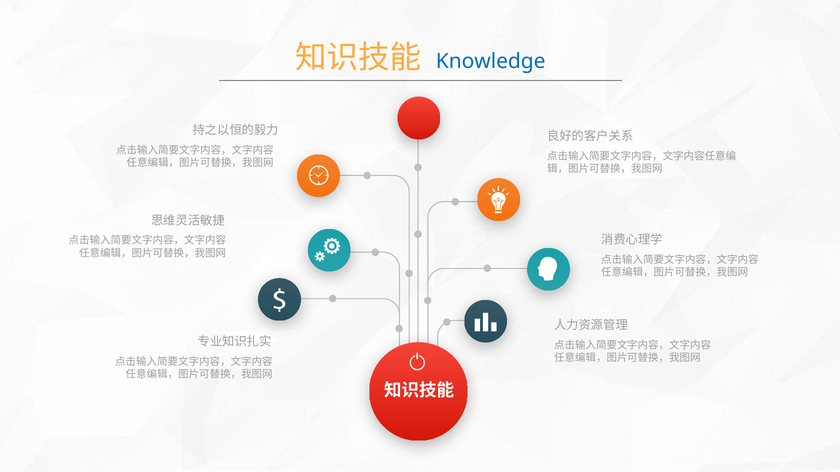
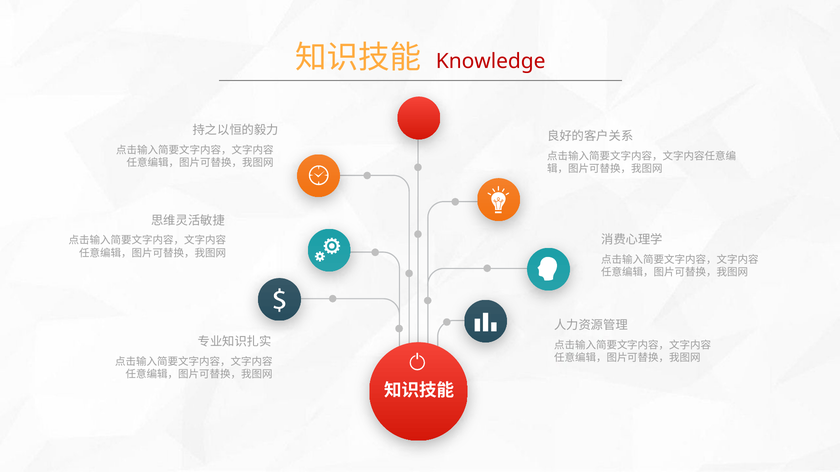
Knowledge colour: blue -> red
